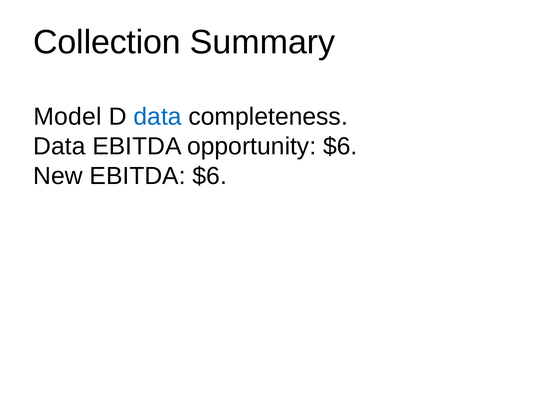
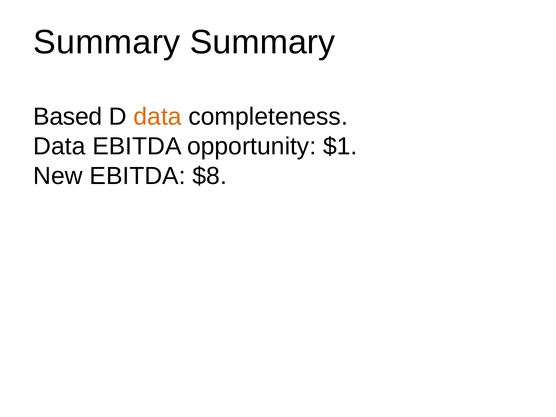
Collection at (107, 42): Collection -> Summary
Model: Model -> Based
data at (158, 117) colour: blue -> orange
opportunity $6: $6 -> $1
EBITDA $6: $6 -> $8
